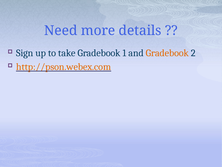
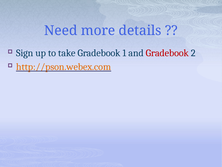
Gradebook at (167, 53) colour: orange -> red
